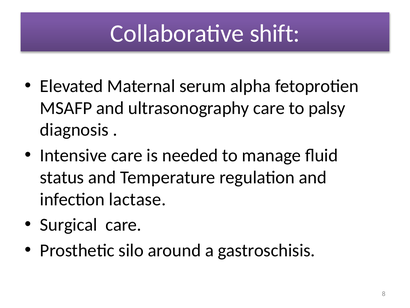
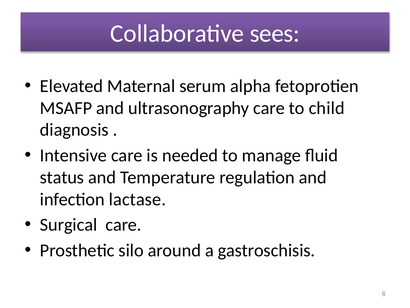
shift: shift -> sees
palsy: palsy -> child
